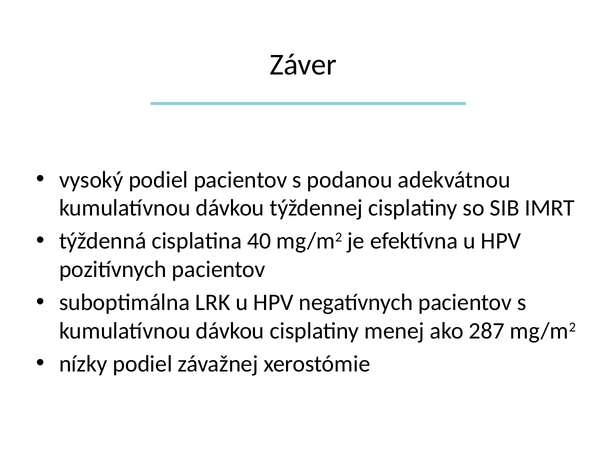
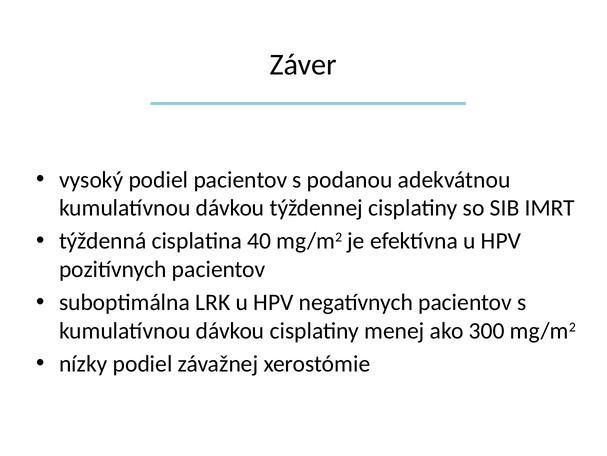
287: 287 -> 300
